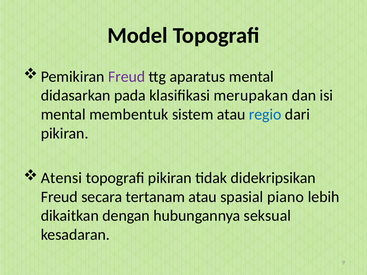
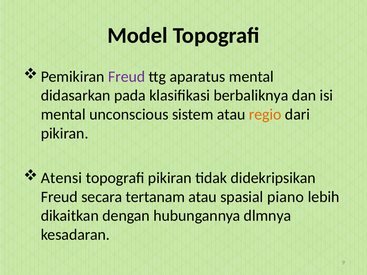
merupakan: merupakan -> berbaliknya
membentuk: membentuk -> unconscious
regio colour: blue -> orange
seksual: seksual -> dlmnya
